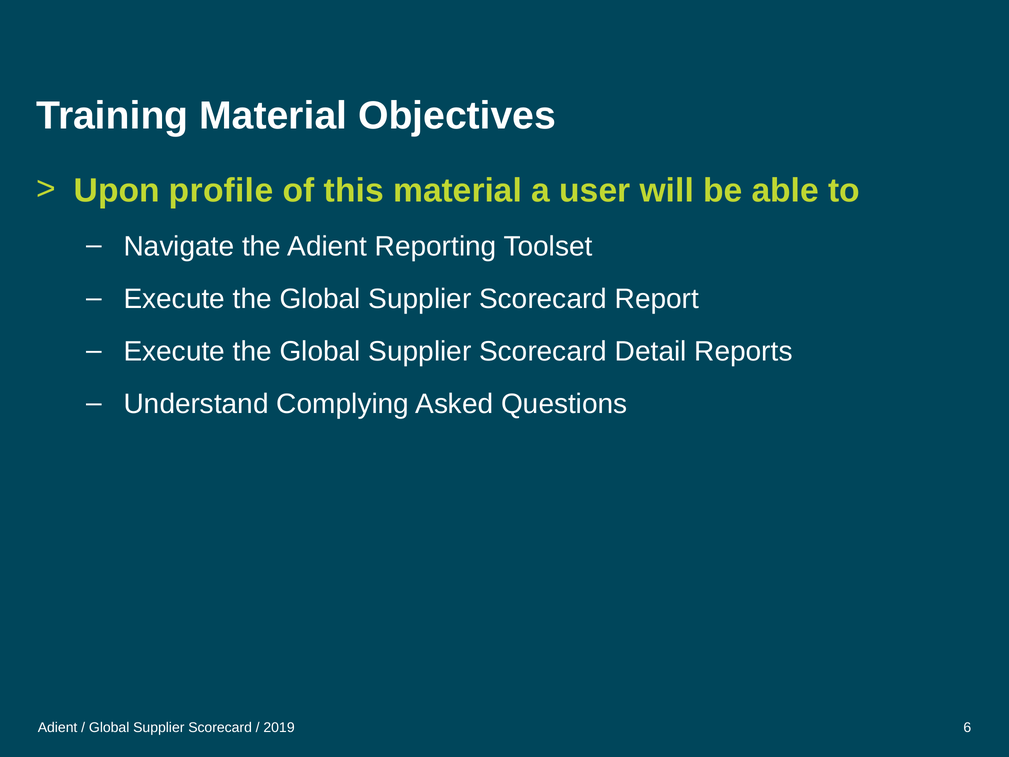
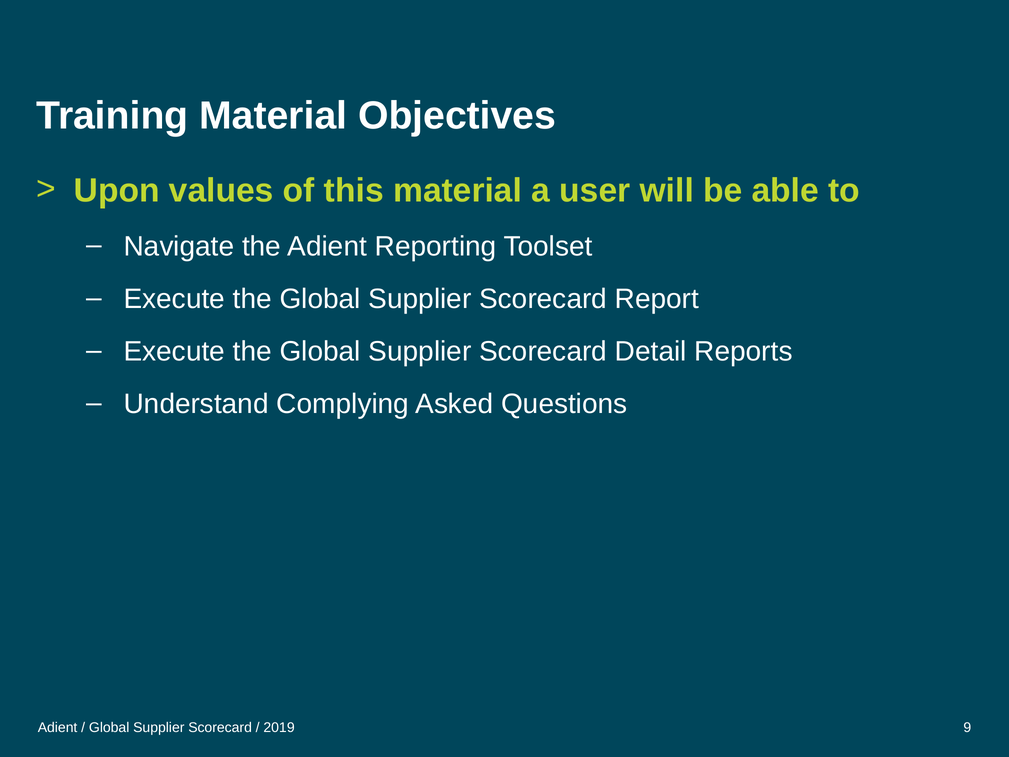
profile: profile -> values
6: 6 -> 9
